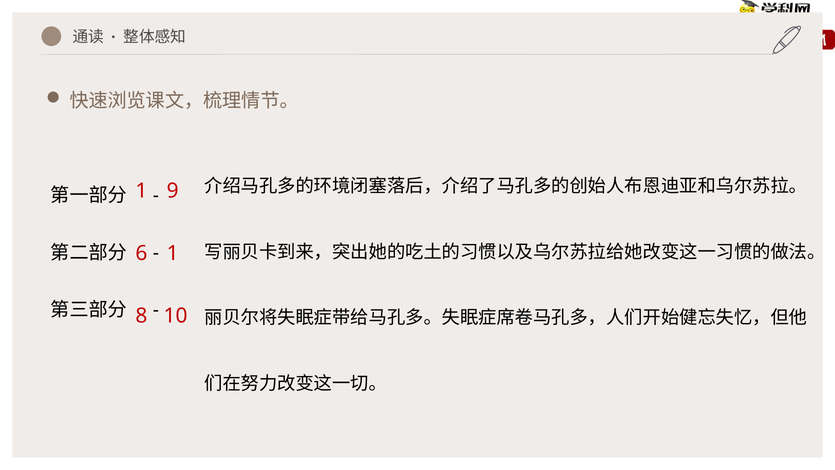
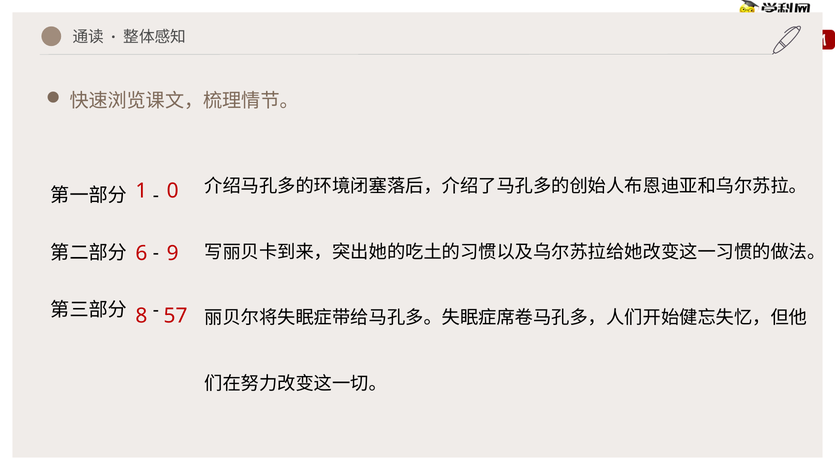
9: 9 -> 0
1 at (173, 253): 1 -> 9
10: 10 -> 57
